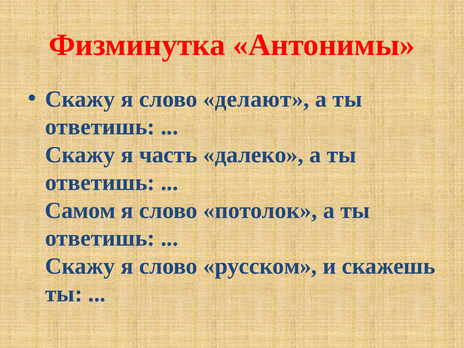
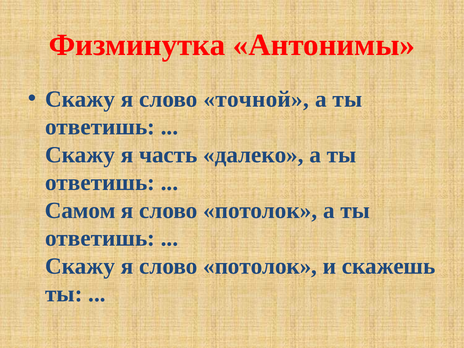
делают: делают -> точной
Скажу я слово русском: русском -> потолок
